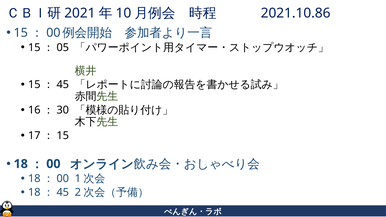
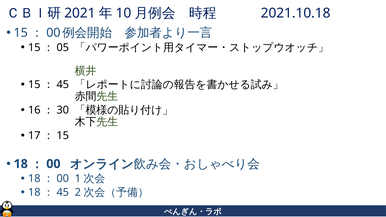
2021.10.86: 2021.10.86 -> 2021.10.18
